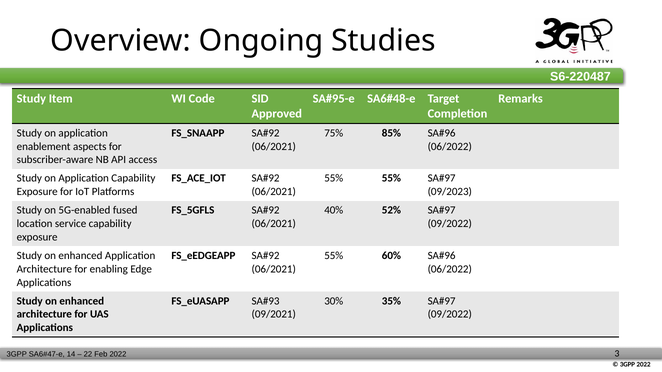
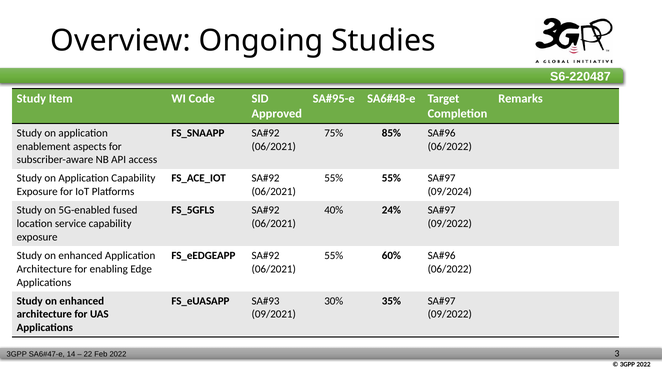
09/2023: 09/2023 -> 09/2024
52%: 52% -> 24%
